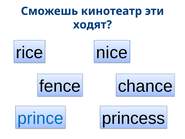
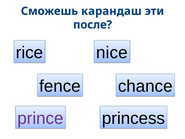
кинотеатр: кинотеатр -> карандаш
ходят: ходят -> после
prince colour: blue -> purple
